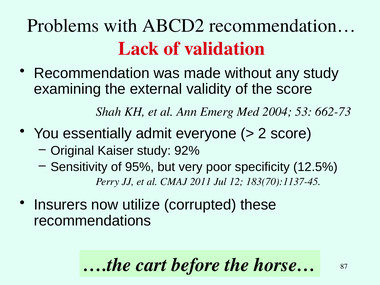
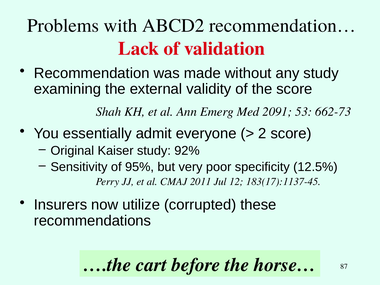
2004: 2004 -> 2091
183(70):1137-45: 183(70):1137-45 -> 183(17):1137-45
